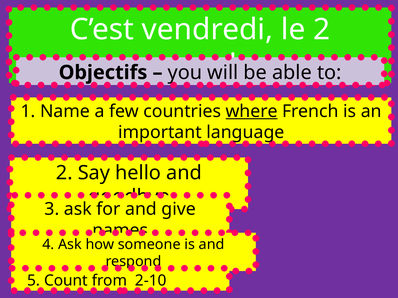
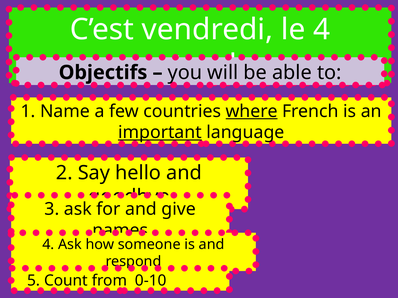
le 2: 2 -> 4
important underline: none -> present
2-10: 2-10 -> 0-10
